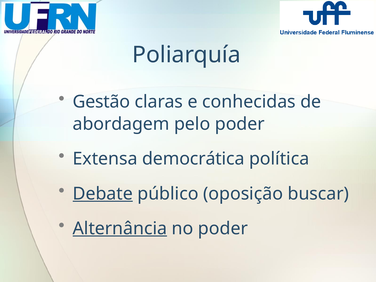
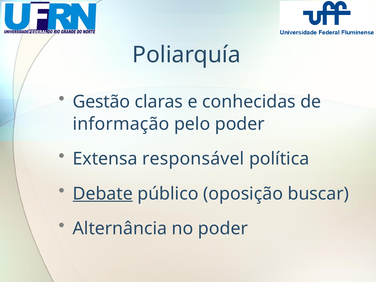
abordagem: abordagem -> informação
democrática: democrática -> responsável
Alternância underline: present -> none
